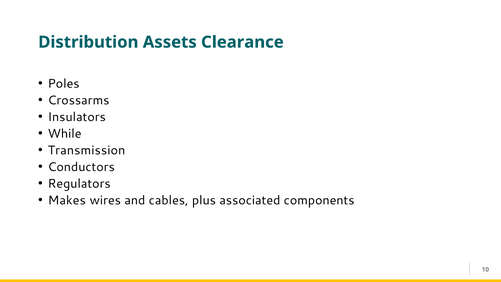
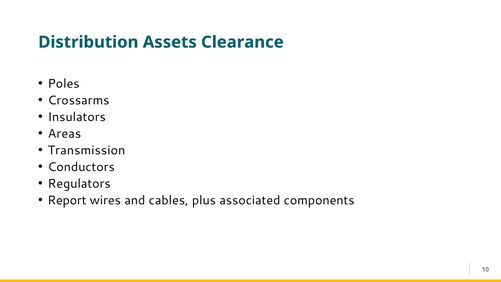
While: While -> Areas
Makes: Makes -> Report
